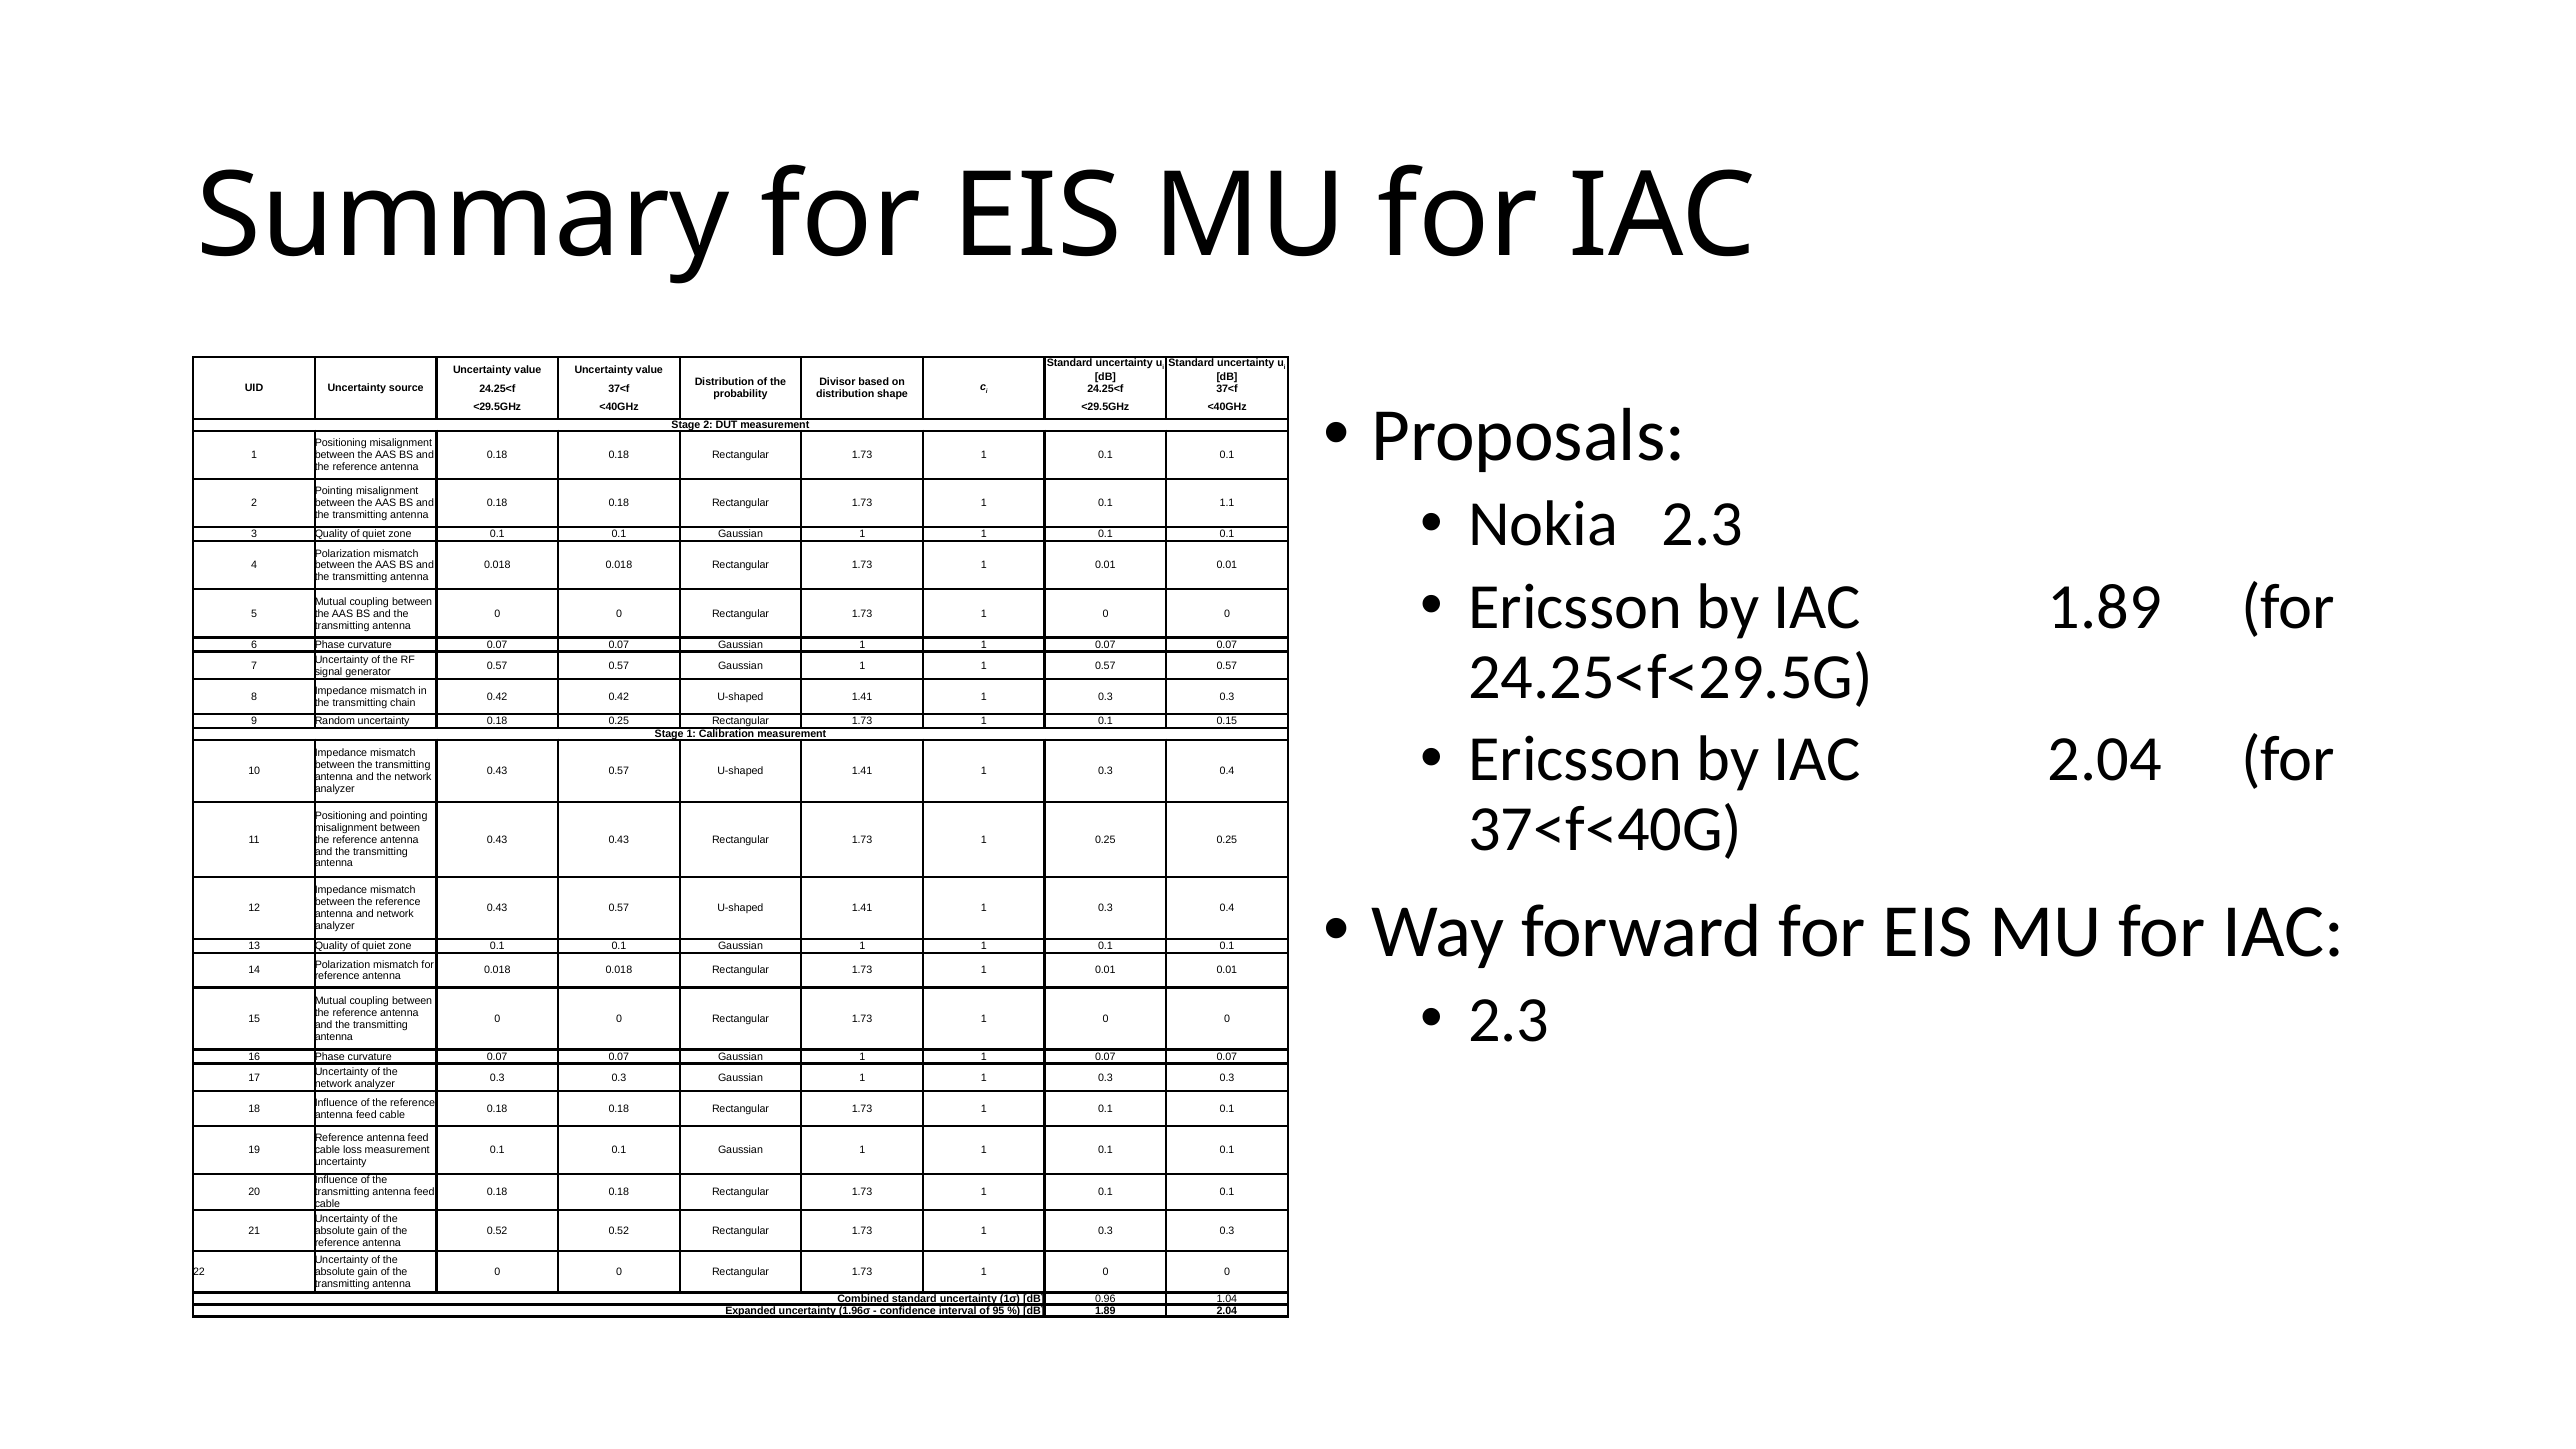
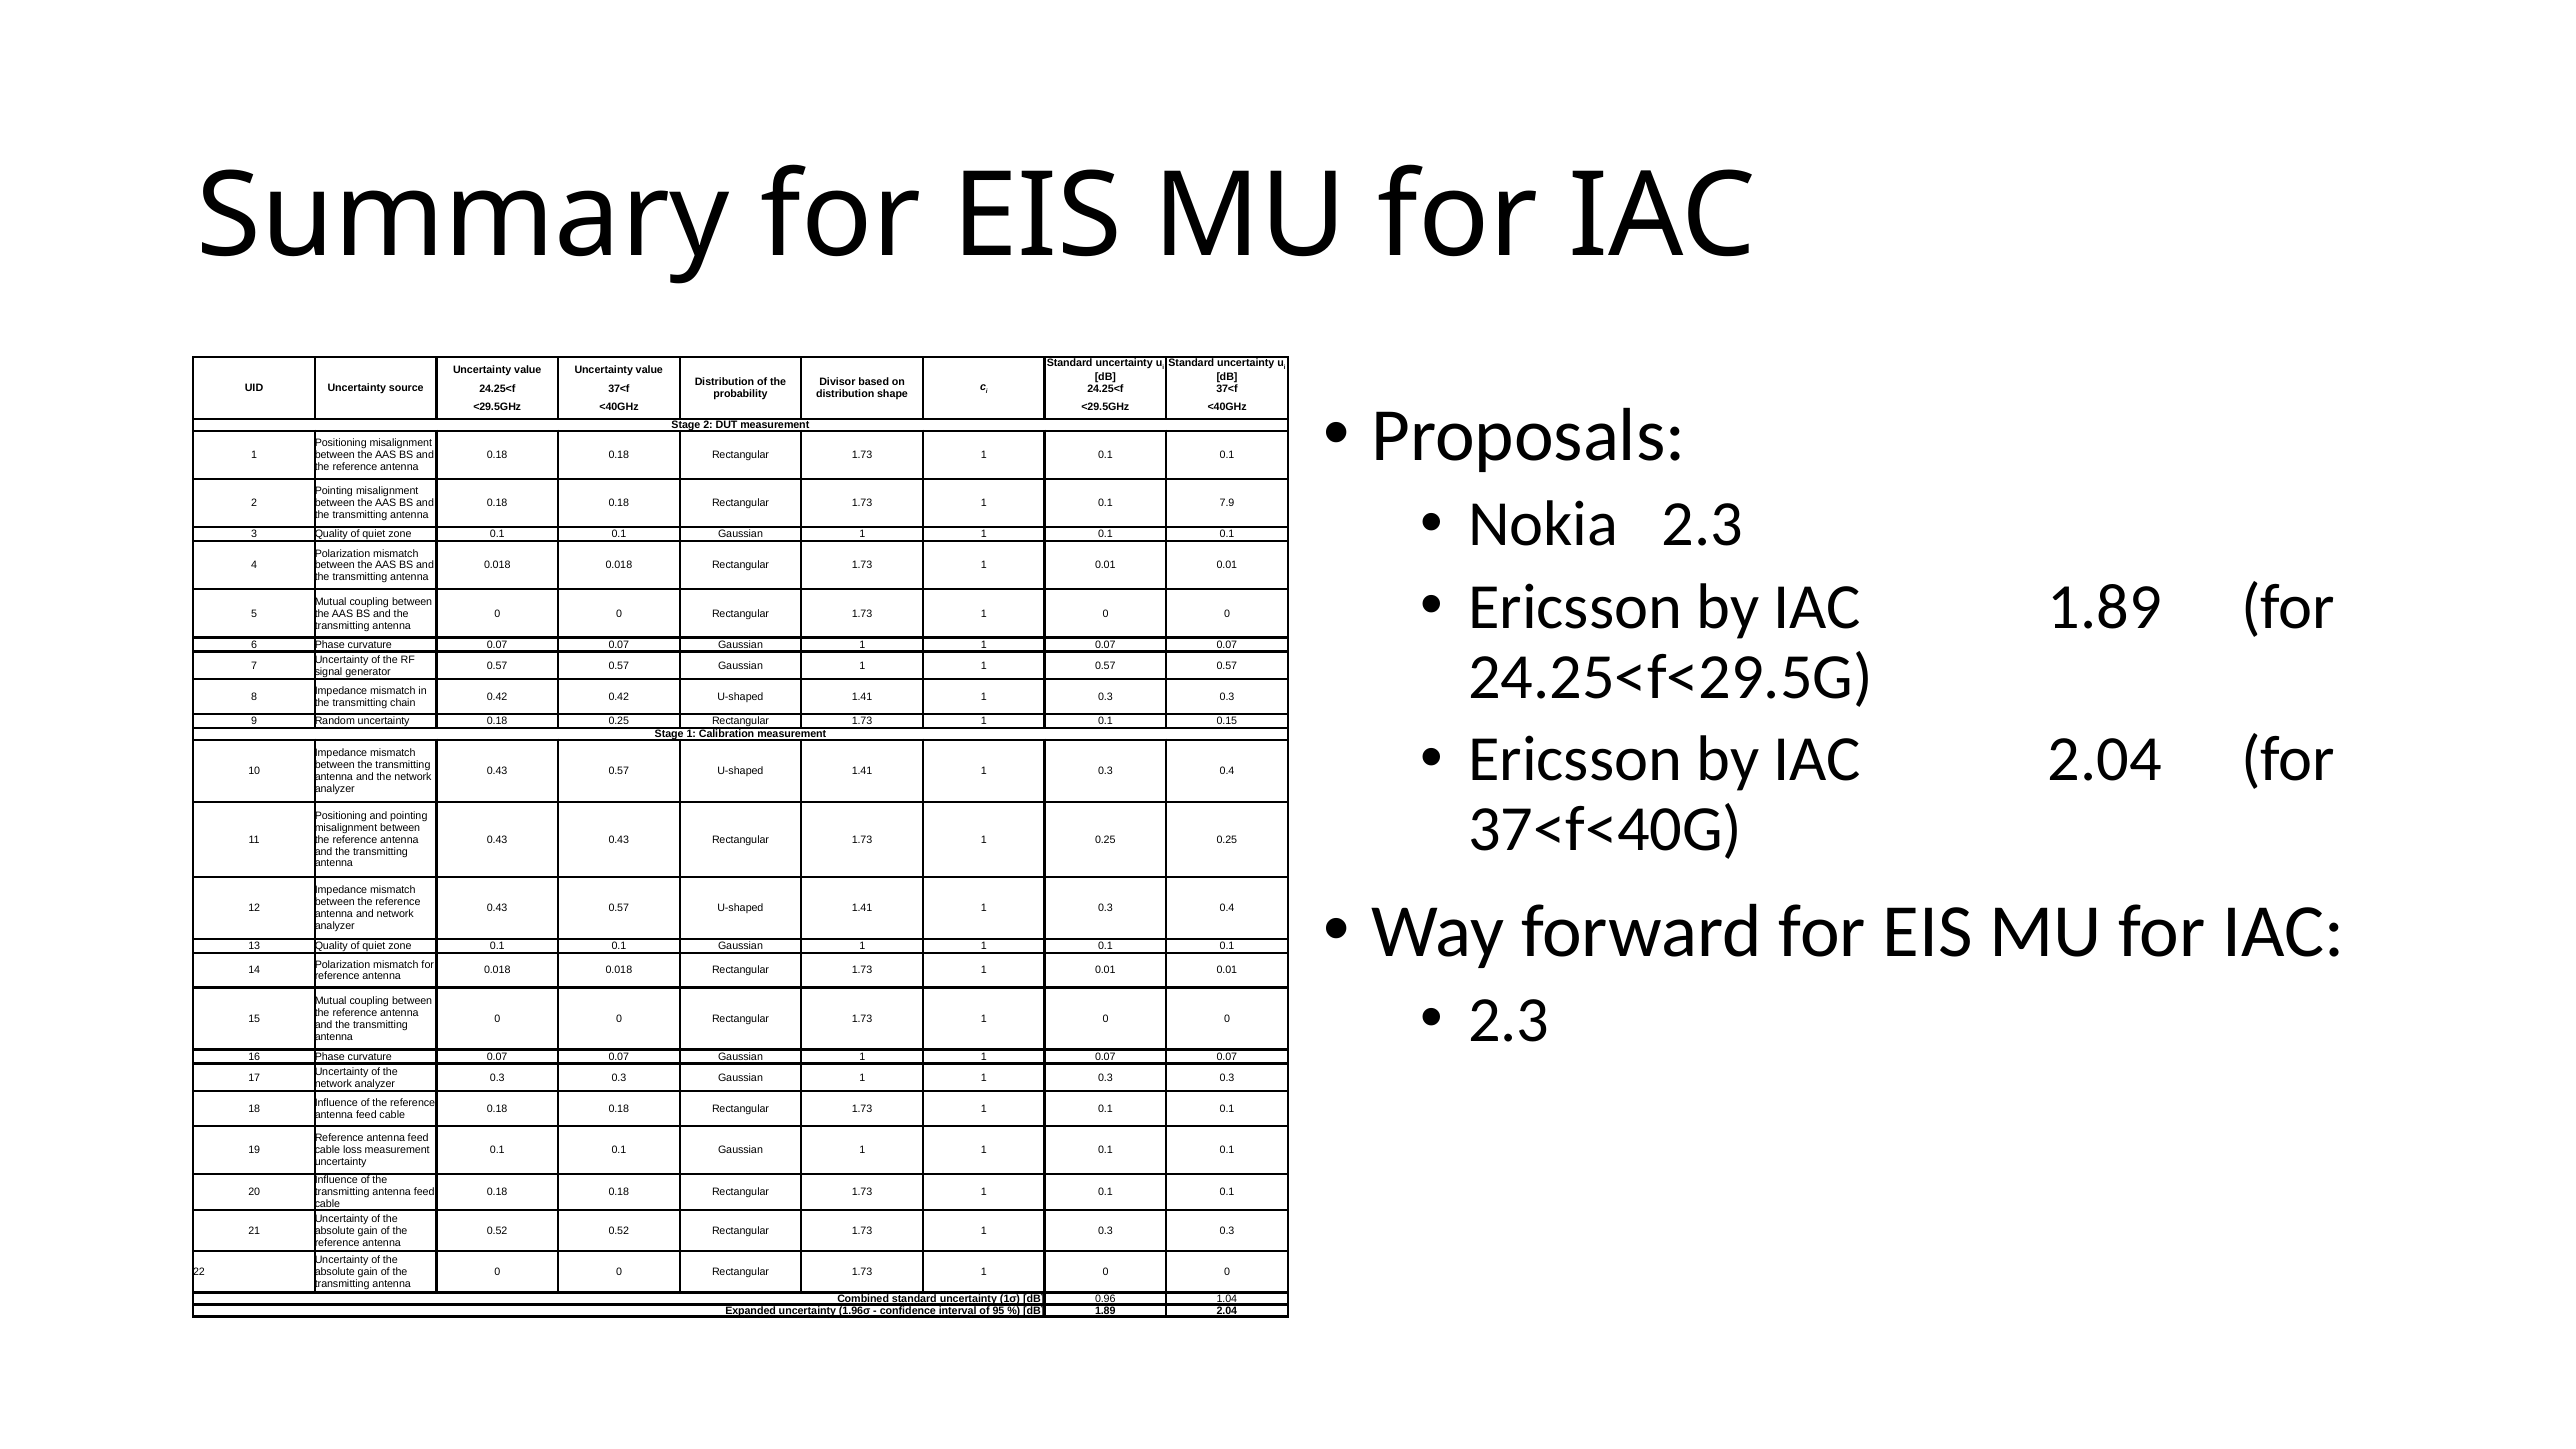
1.1: 1.1 -> 7.9
